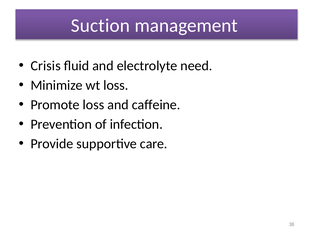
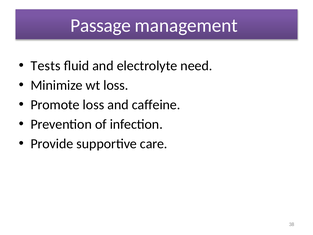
Suction: Suction -> Passage
Crisis: Crisis -> Tests
